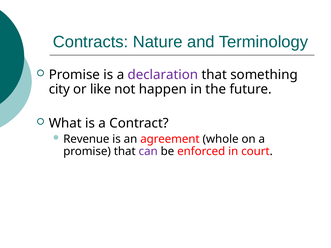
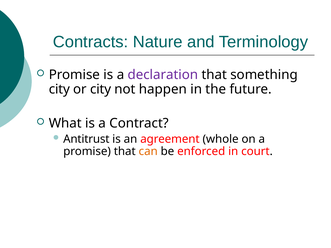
or like: like -> city
Revenue: Revenue -> Antitrust
can colour: purple -> orange
